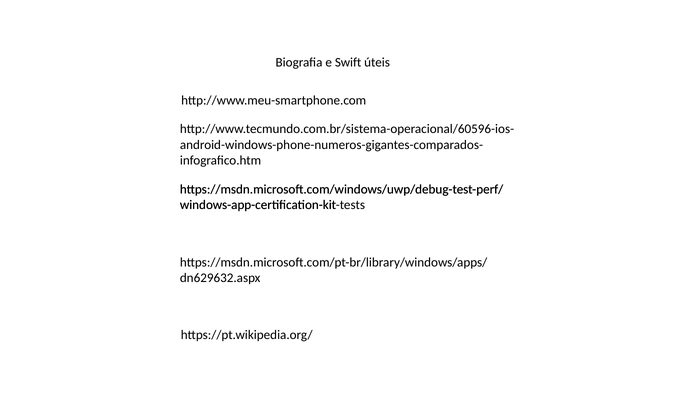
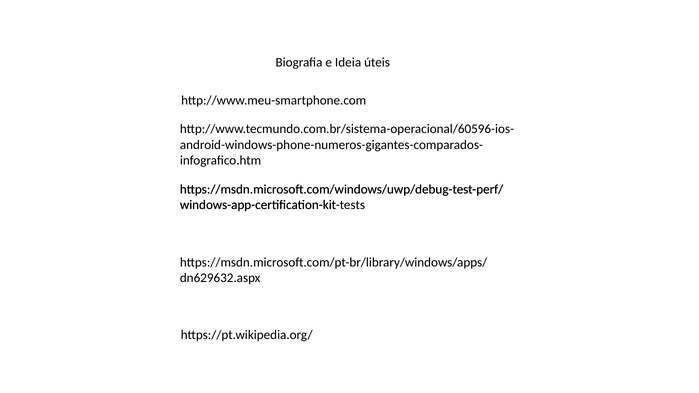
Swift: Swift -> Ideia
